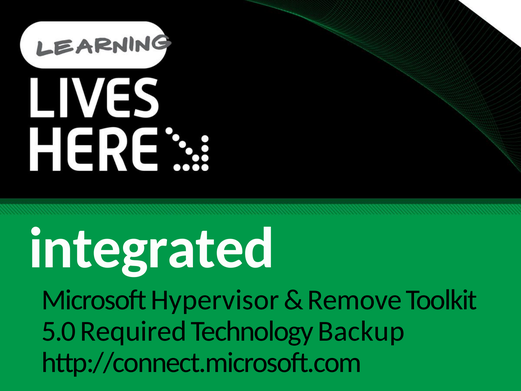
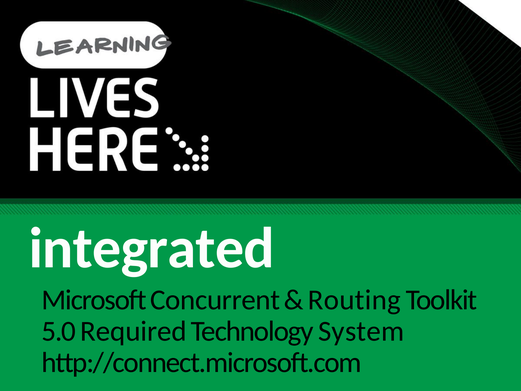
Hypervisor: Hypervisor -> Concurrent
Remove: Remove -> Routing
Backup: Backup -> System
